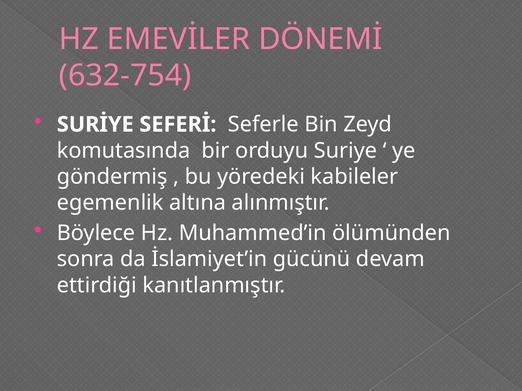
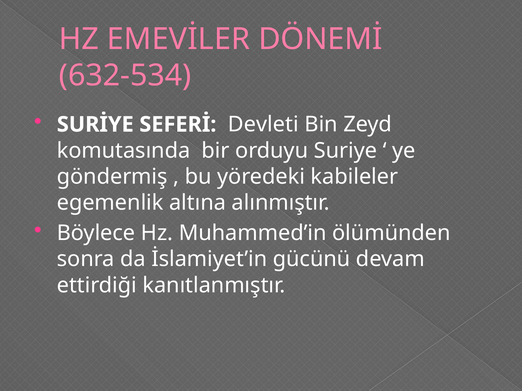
632-754: 632-754 -> 632-534
Seferle: Seferle -> Devleti
